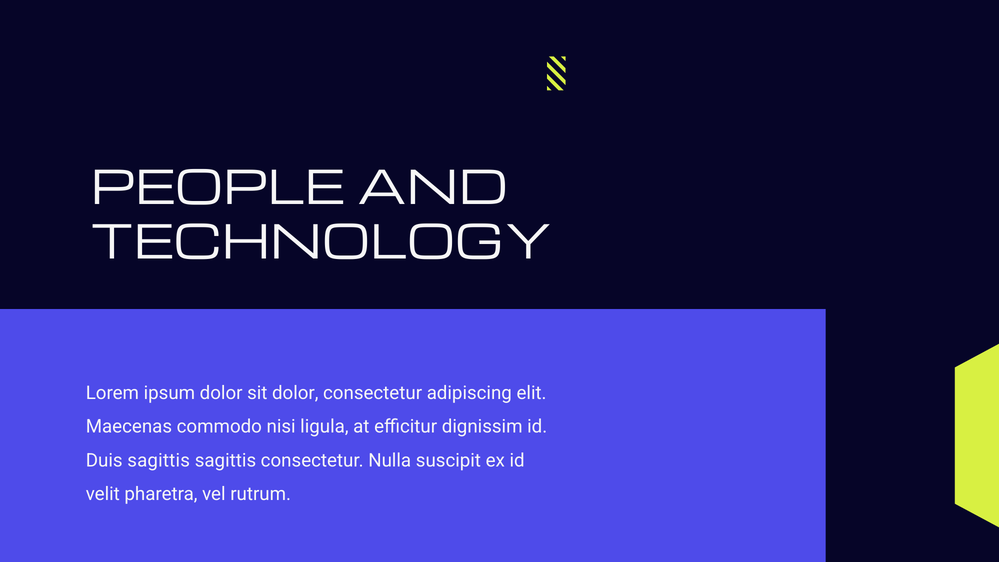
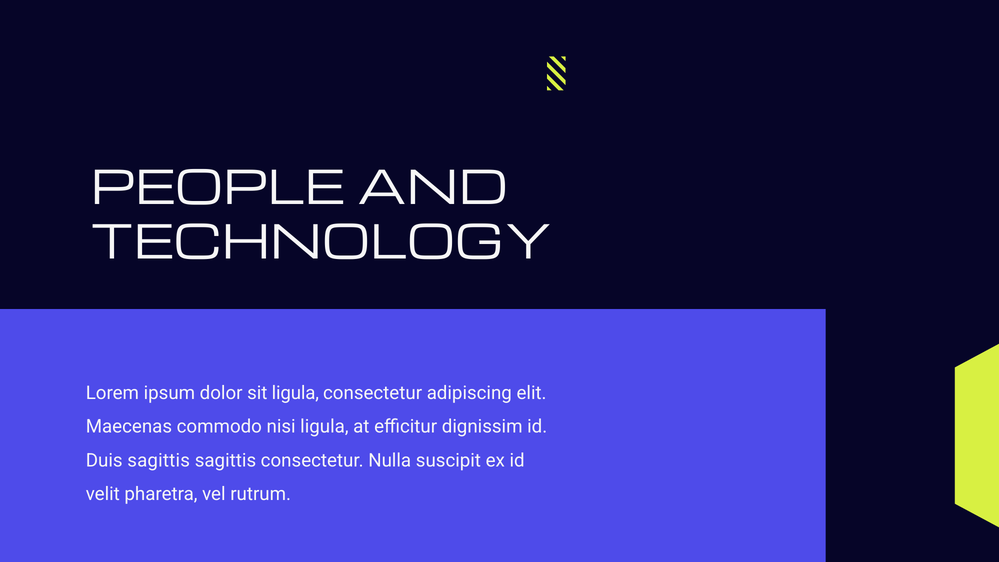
sit dolor: dolor -> ligula
